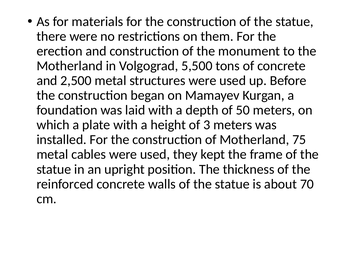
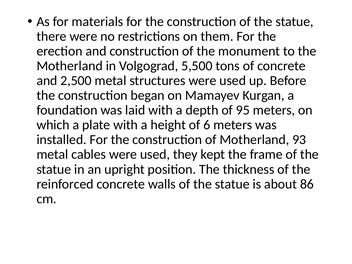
50: 50 -> 95
3: 3 -> 6
75: 75 -> 93
70: 70 -> 86
